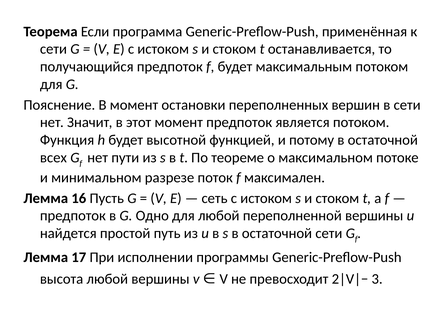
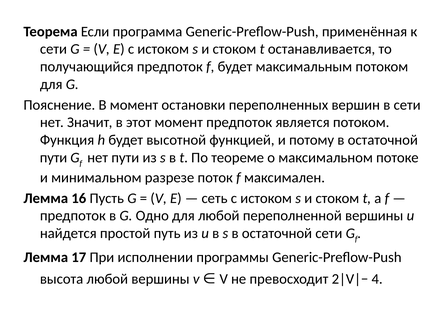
всех at (53, 158): всех -> пути
3: 3 -> 4
